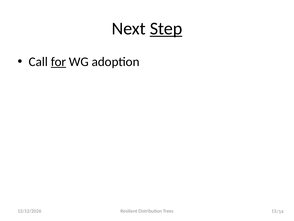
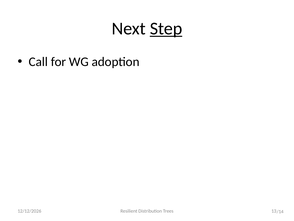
for underline: present -> none
